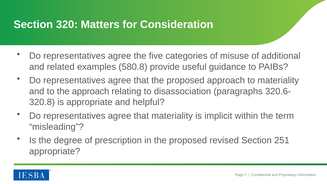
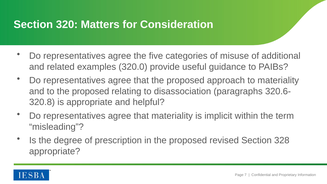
580.8: 580.8 -> 320.0
to the approach: approach -> proposed
251: 251 -> 328
